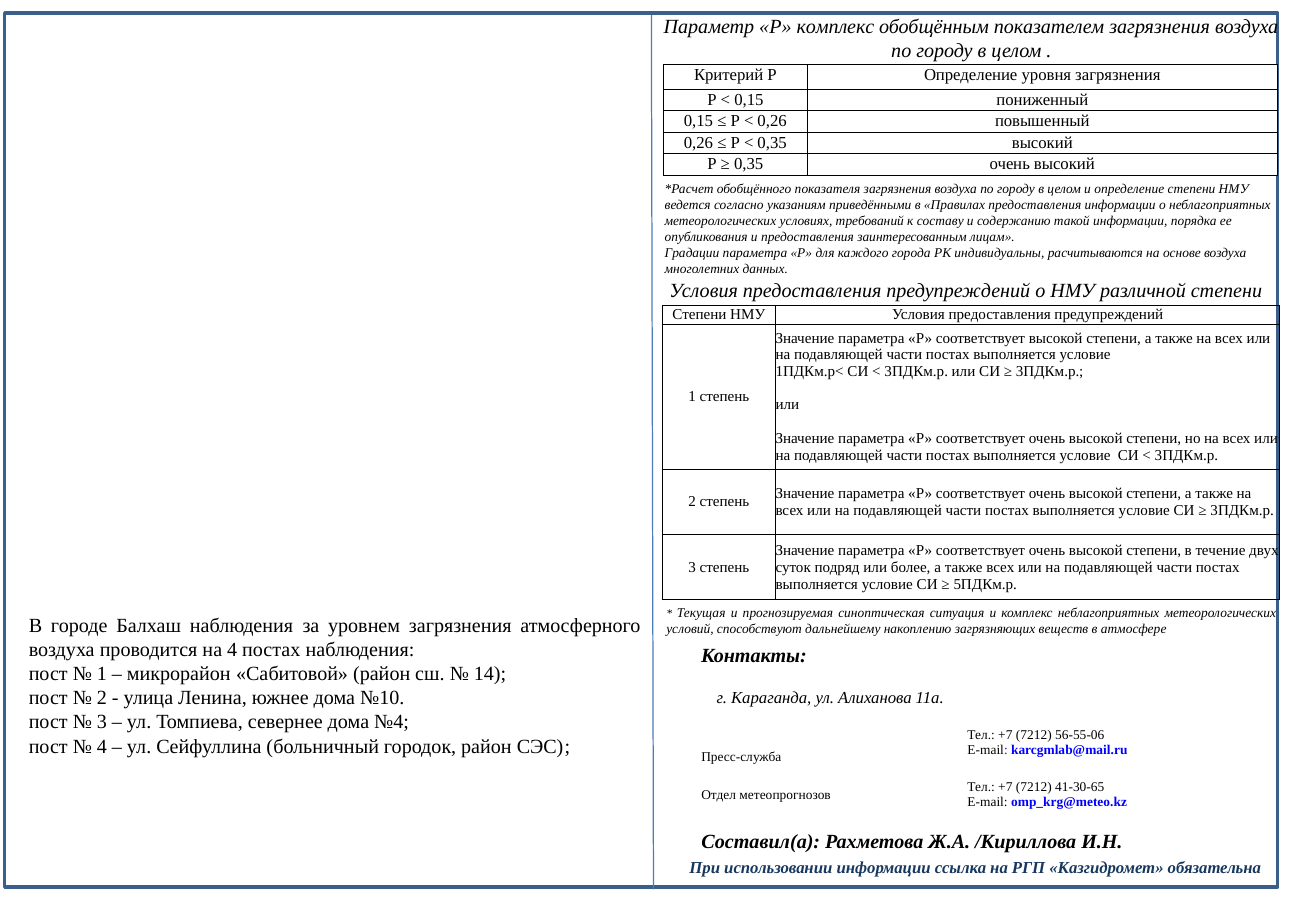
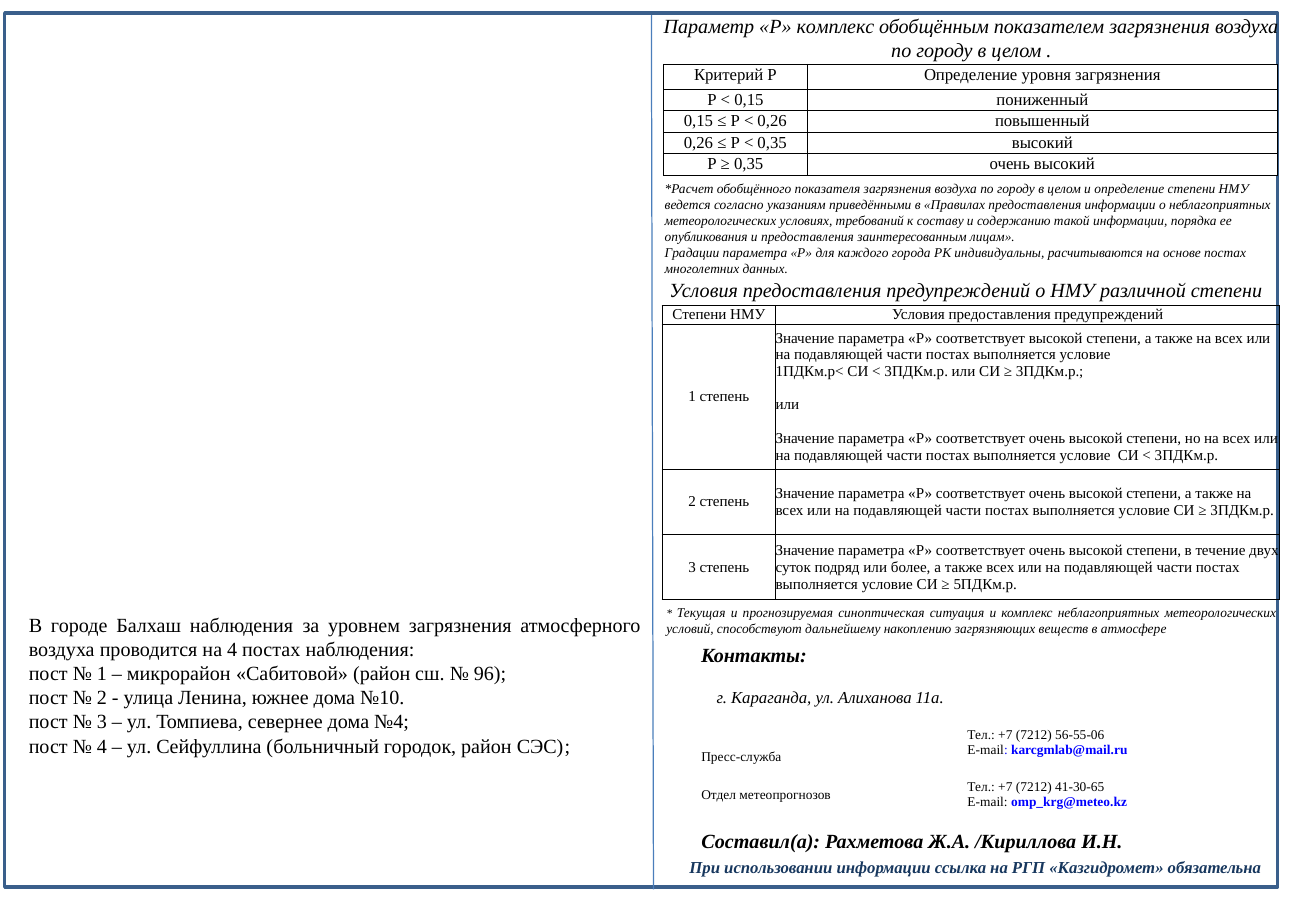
основе воздуха: воздуха -> постах
14: 14 -> 96
